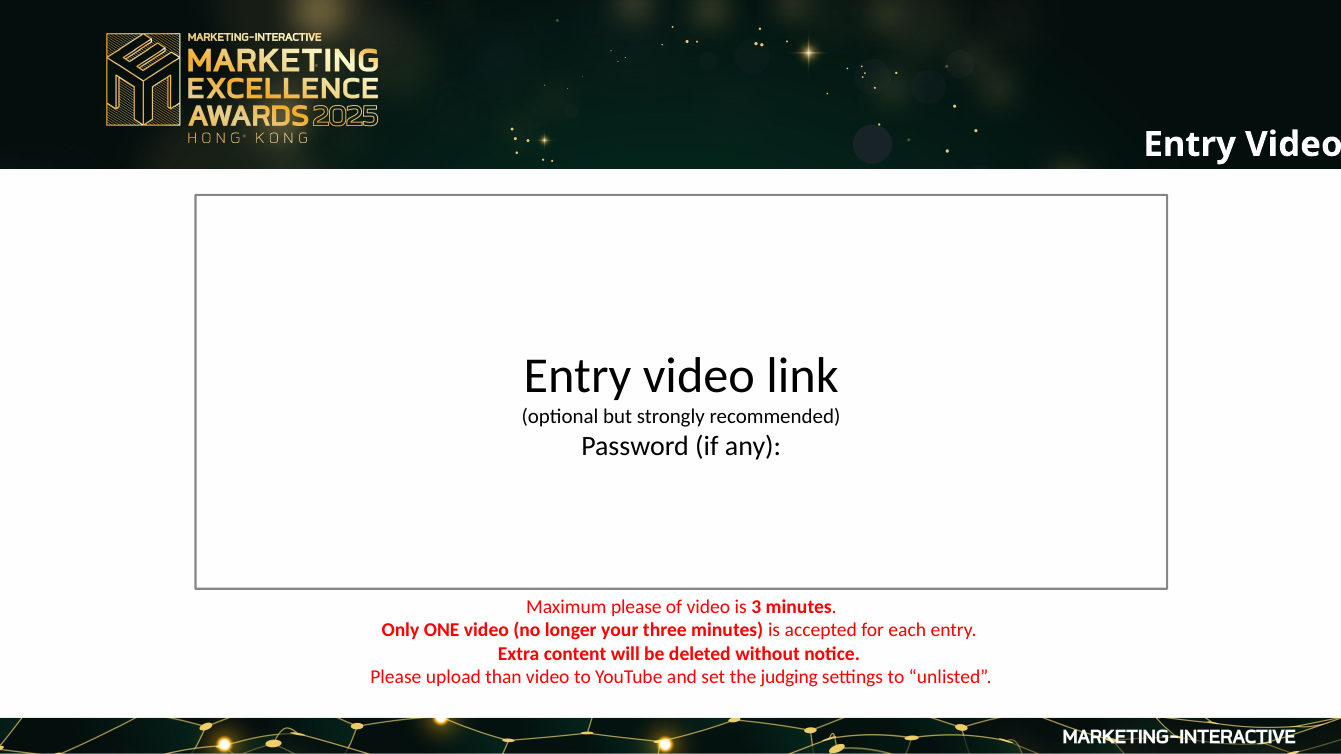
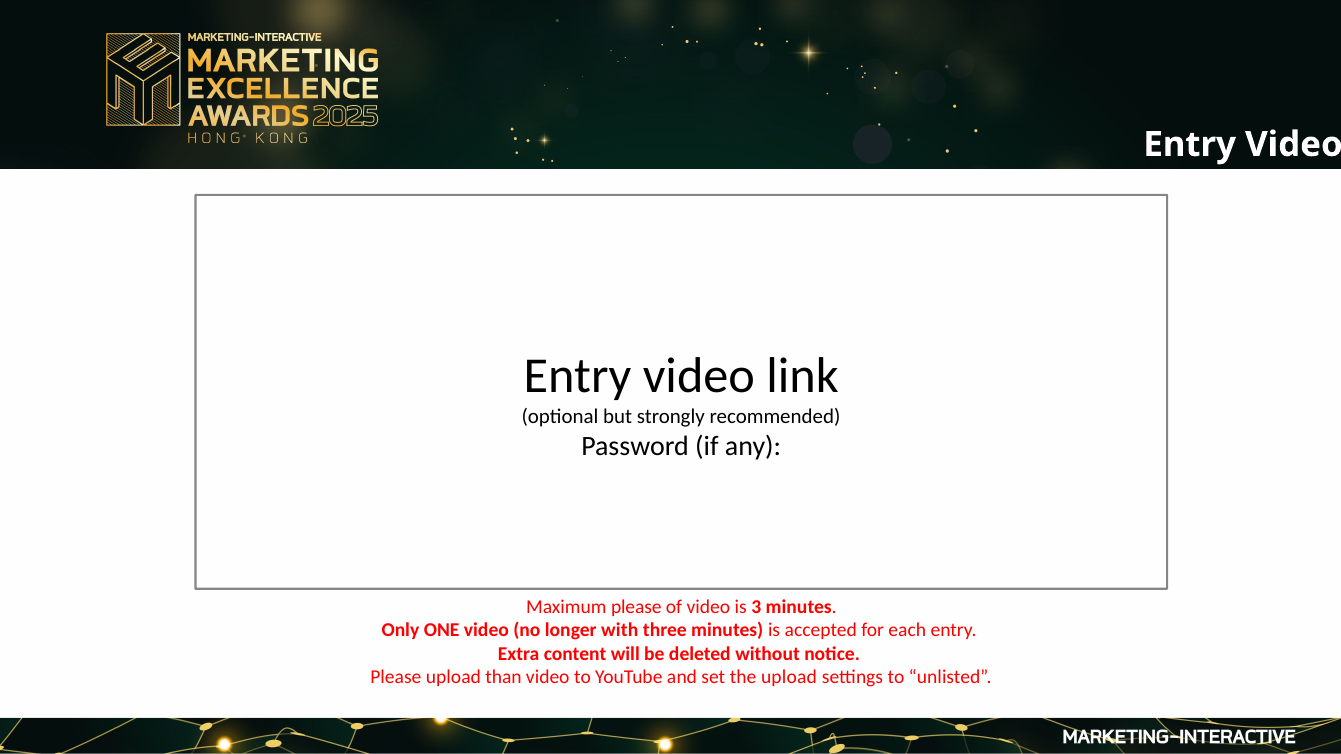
your: your -> with
the judging: judging -> upload
